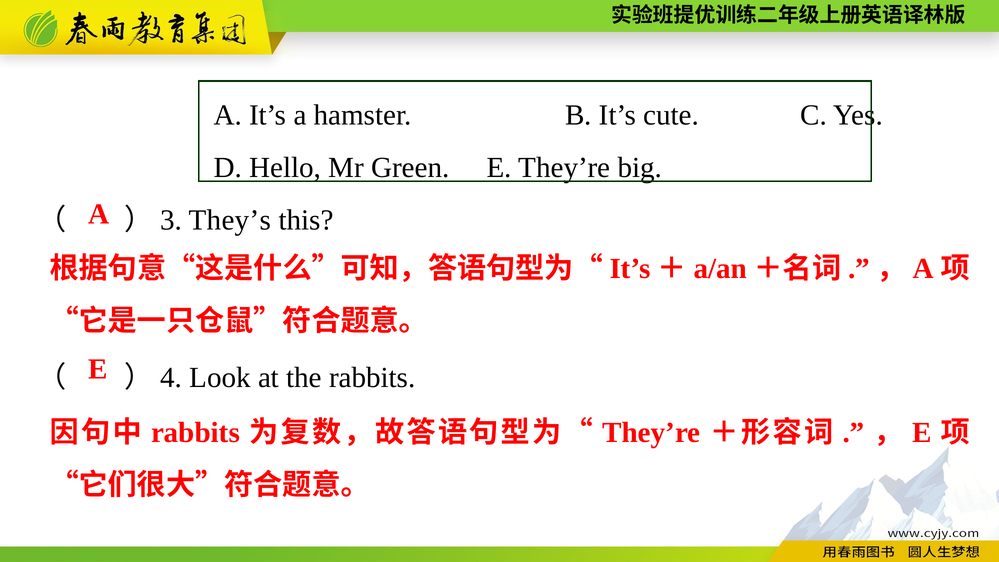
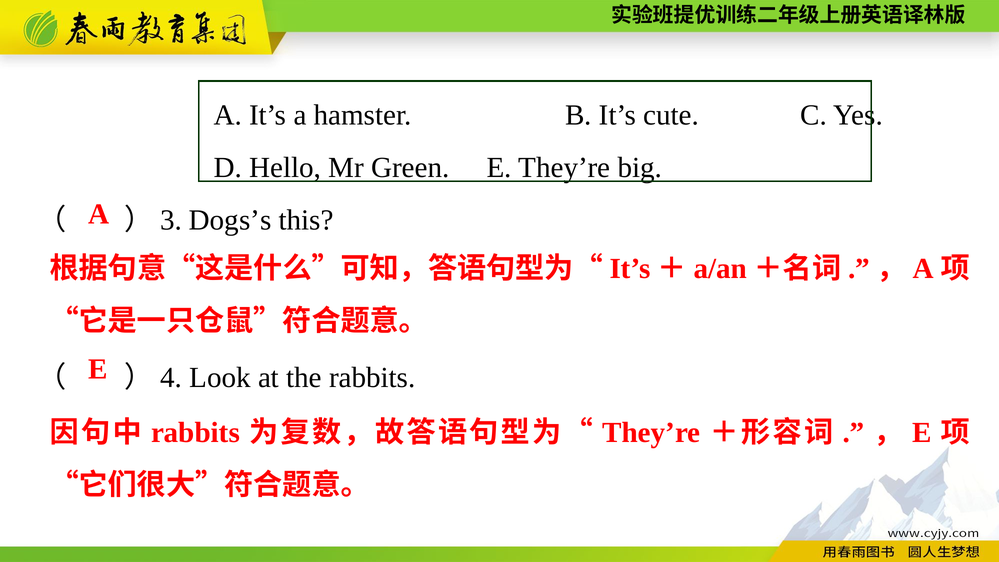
They’s: They’s -> Dogs’s
